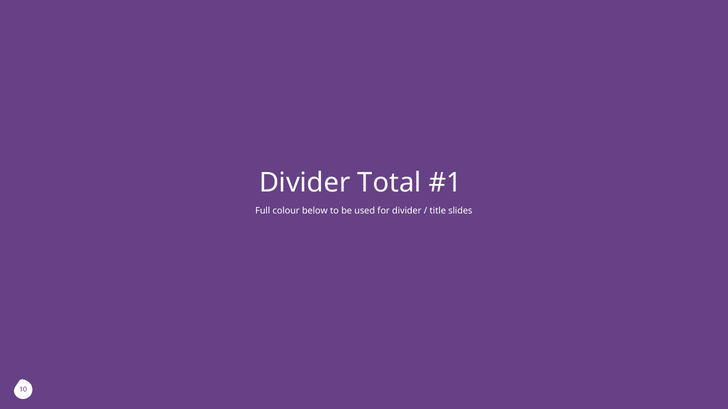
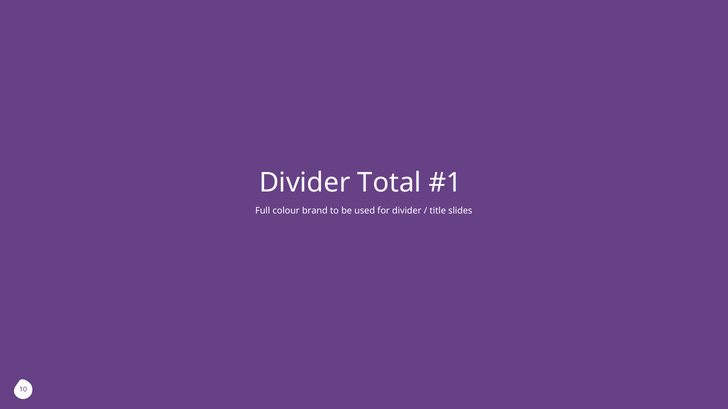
below: below -> brand
